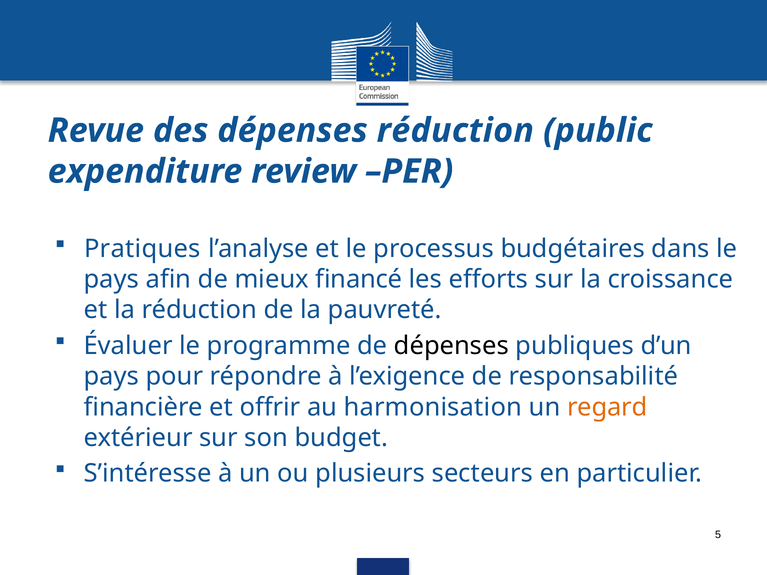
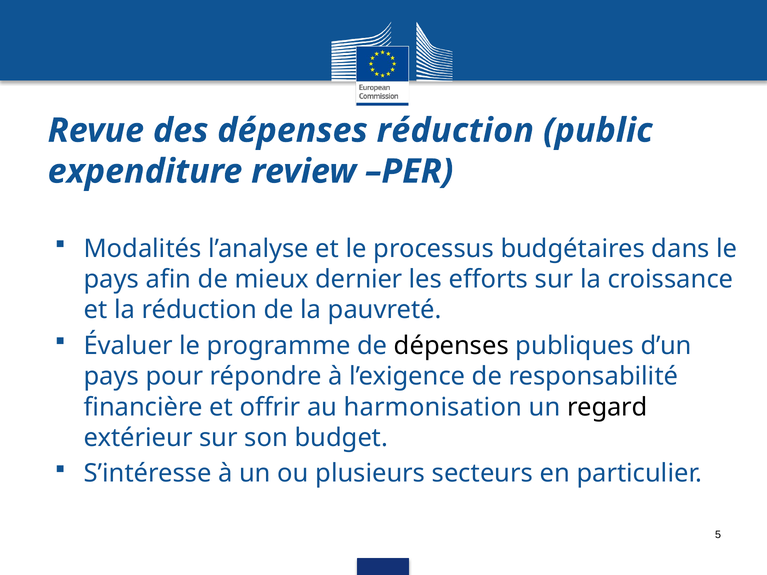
Pratiques: Pratiques -> Modalités
financé: financé -> dernier
regard colour: orange -> black
